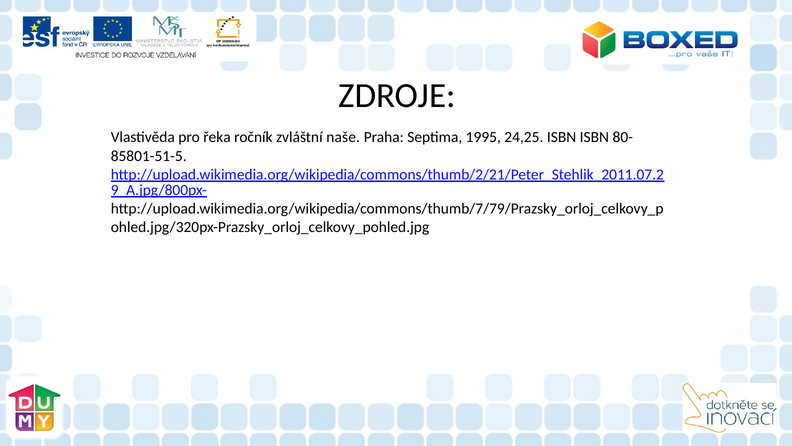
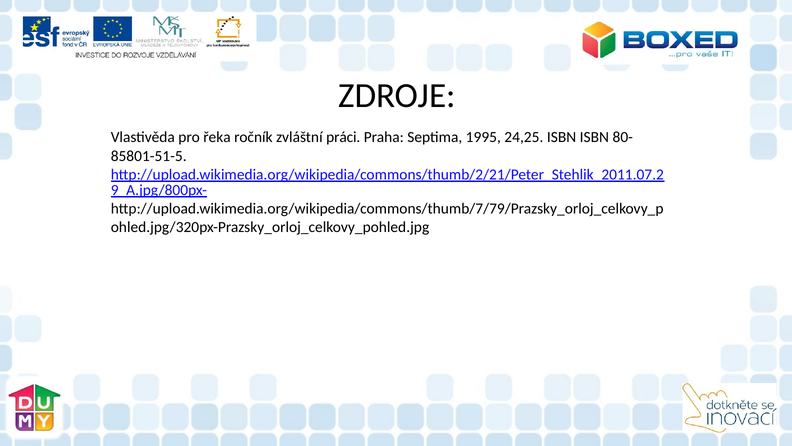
naše: naše -> práci
